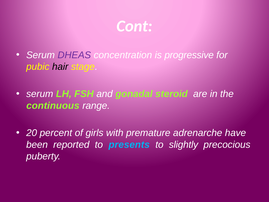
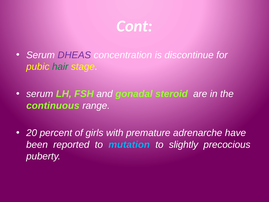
progressive: progressive -> discontinue
hair colour: black -> green
presents: presents -> mutation
